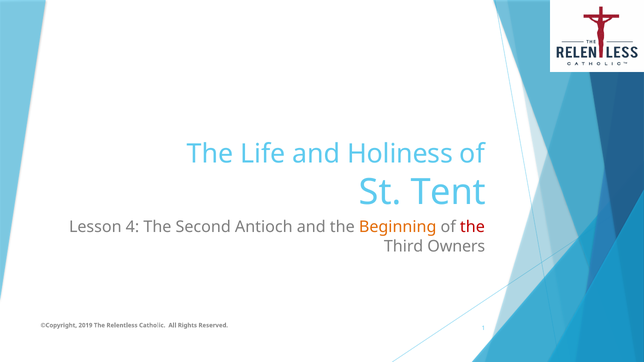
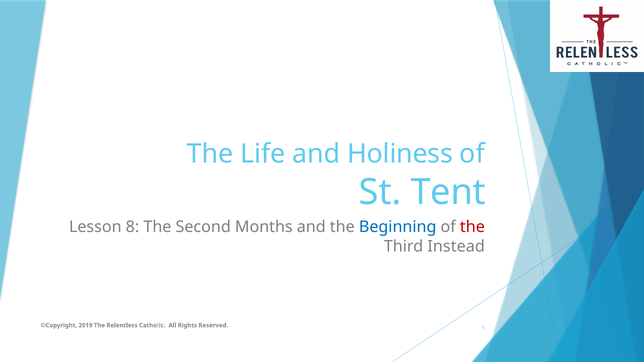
4: 4 -> 8
Antioch: Antioch -> Months
Beginning colour: orange -> blue
Owners: Owners -> Instead
